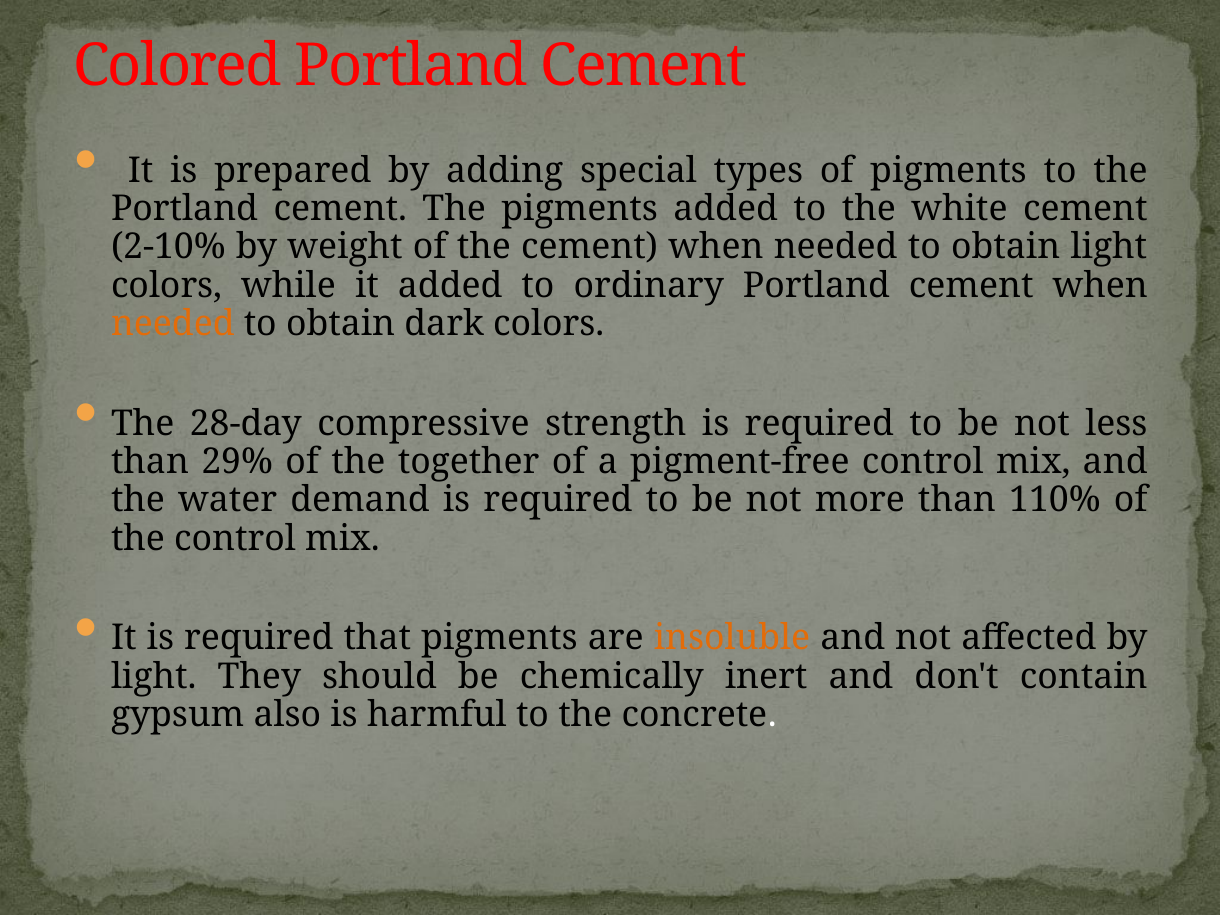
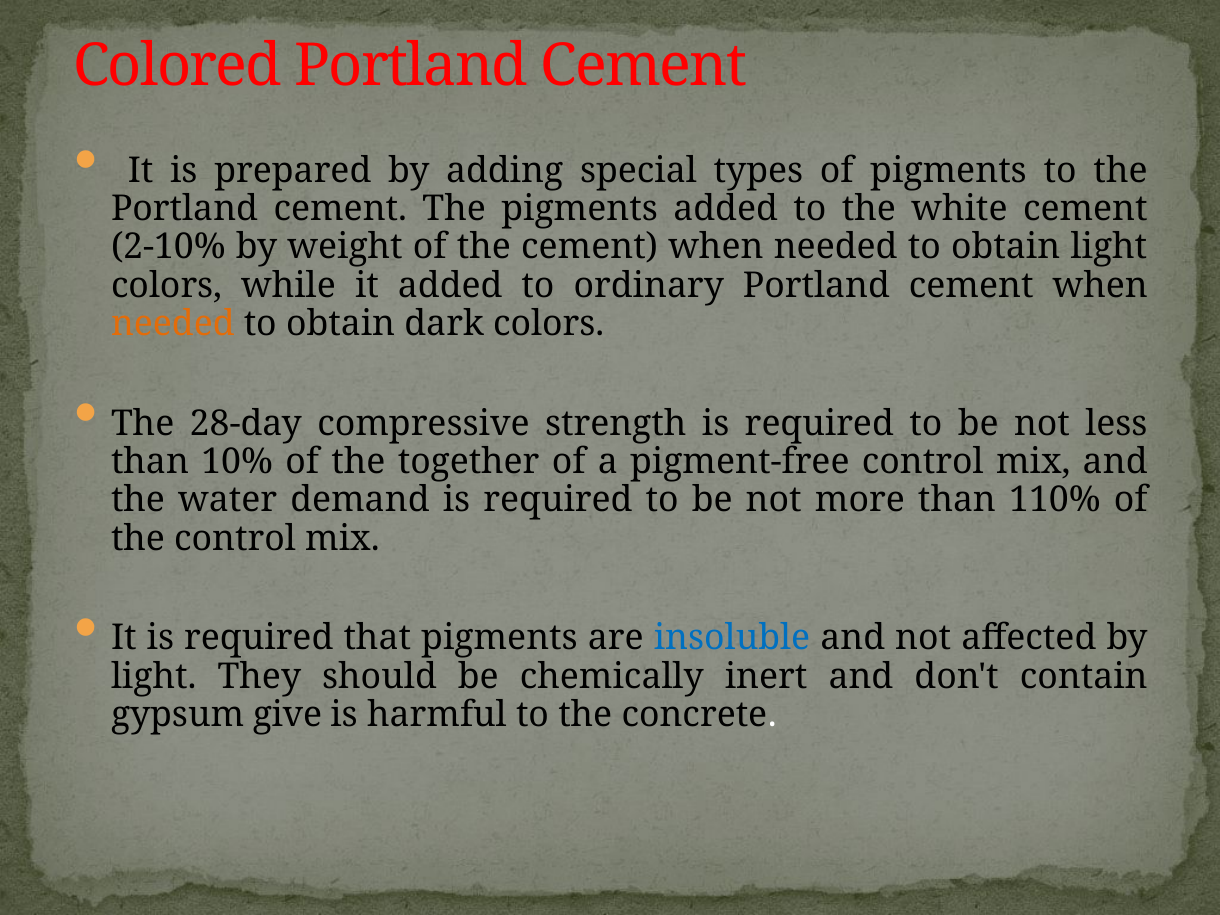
29%: 29% -> 10%
insoluble colour: orange -> blue
also: also -> give
